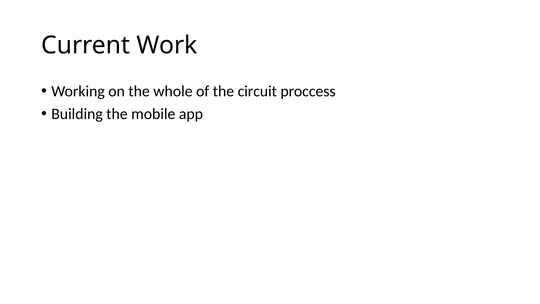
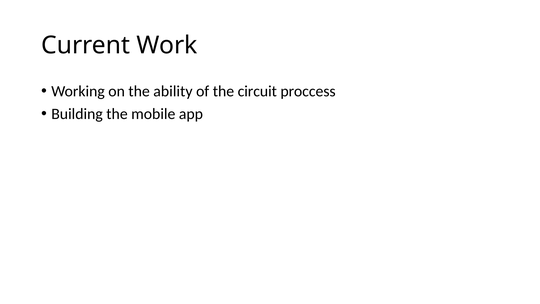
whole: whole -> ability
